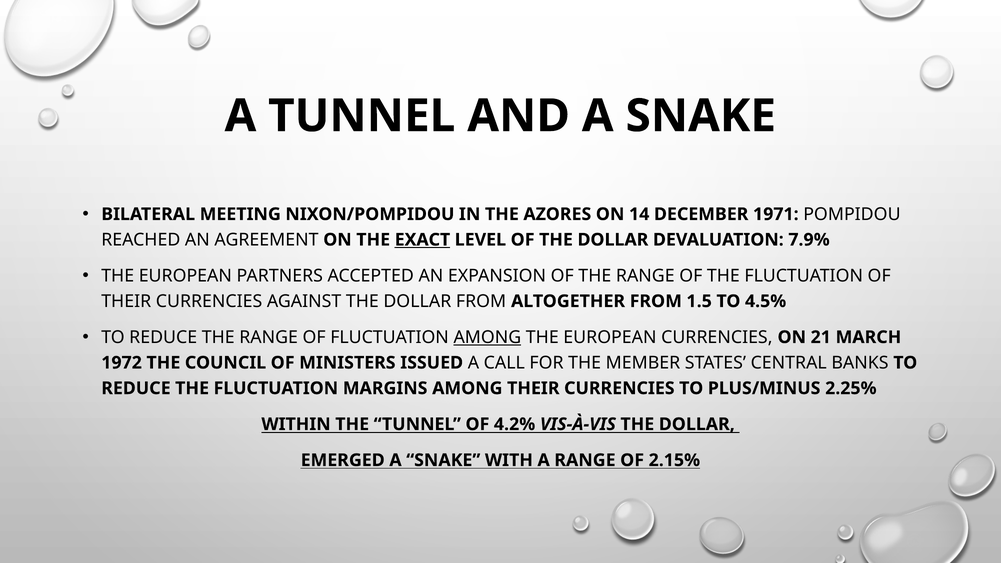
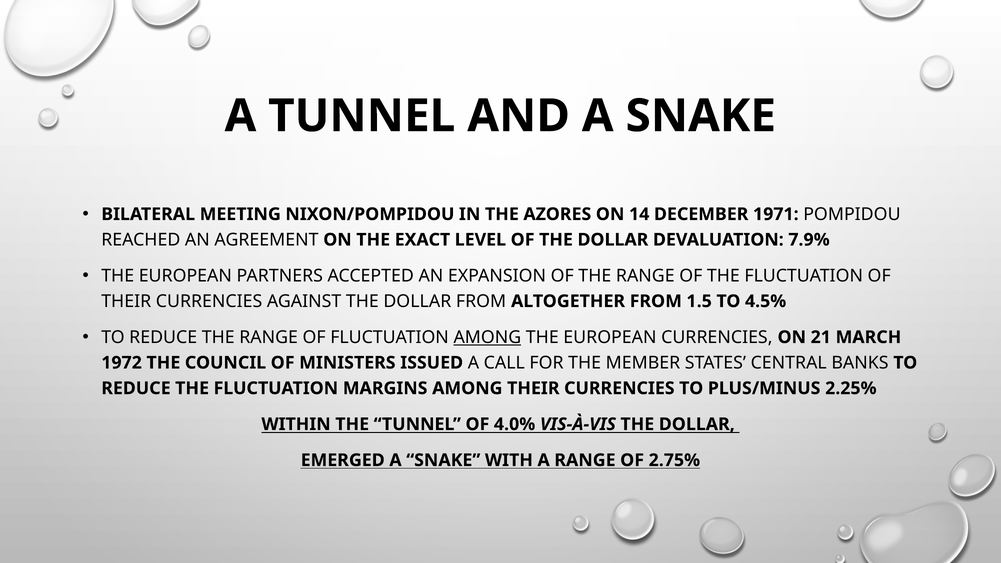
EXACT underline: present -> none
4.2%: 4.2% -> 4.0%
2.15%: 2.15% -> 2.75%
